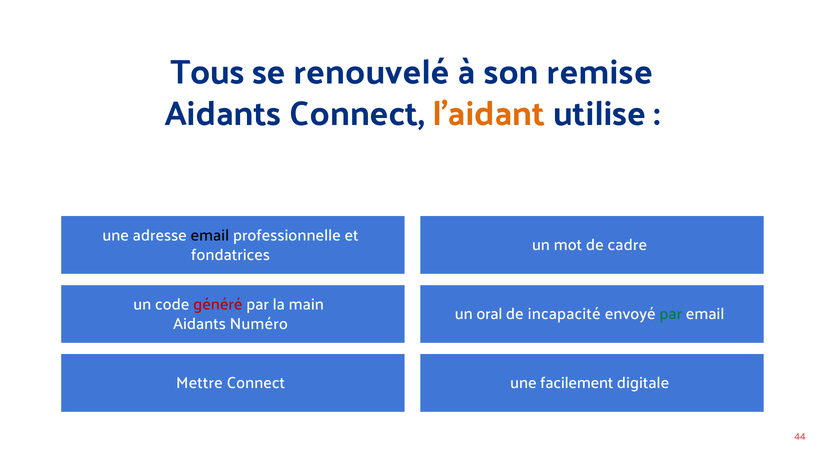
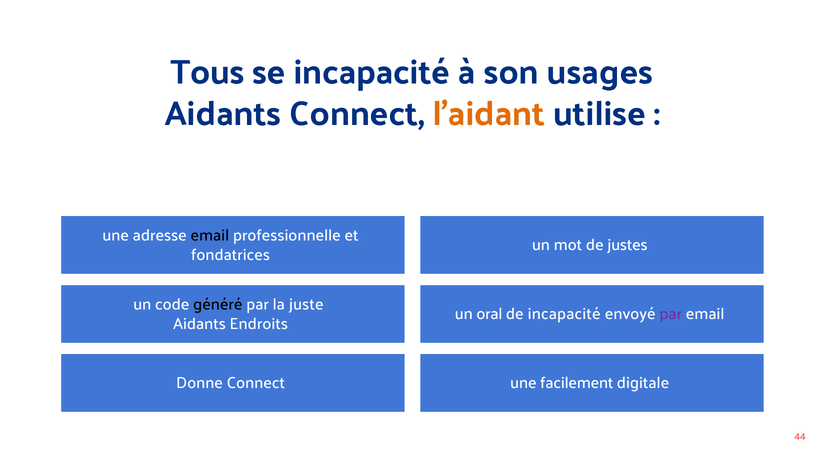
se renouvelé: renouvelé -> incapacité
remise: remise -> usages
cadre: cadre -> justes
généré colour: red -> black
main: main -> juste
par at (671, 314) colour: green -> purple
Numéro: Numéro -> Endroits
Mettre: Mettre -> Donne
